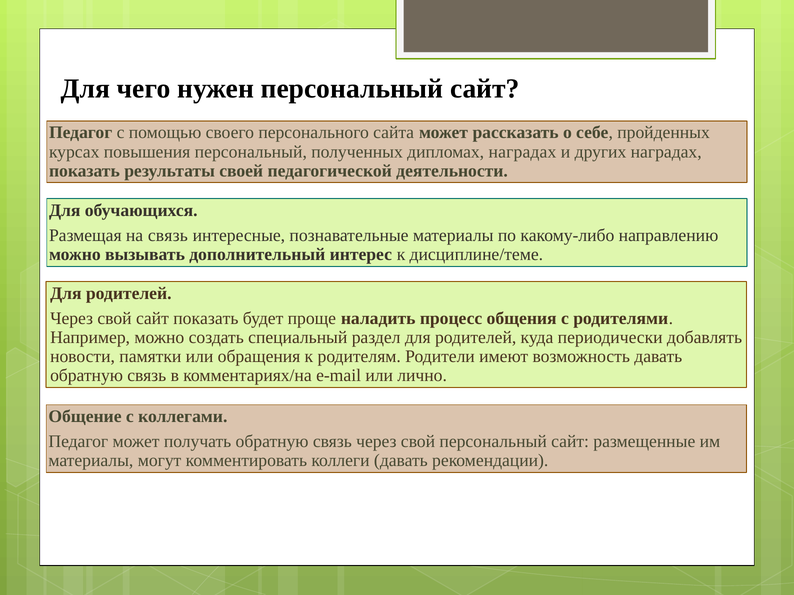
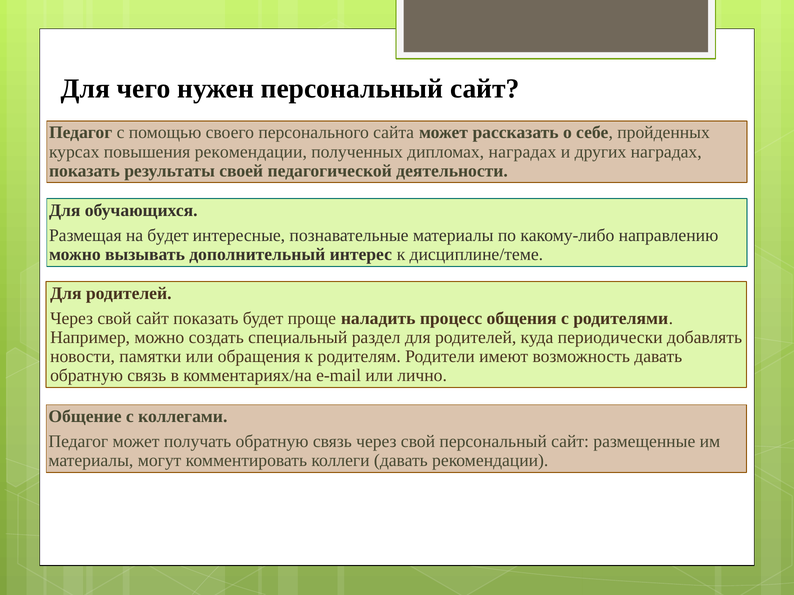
повышения персональный: персональный -> рекомендации
на связь: связь -> будет
